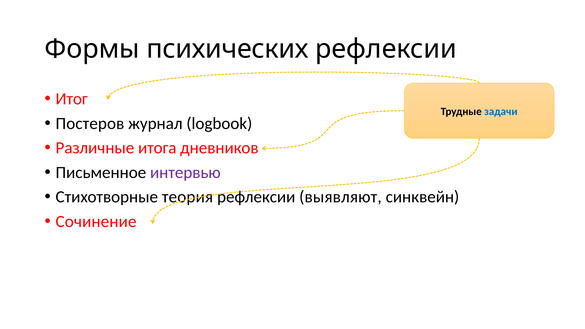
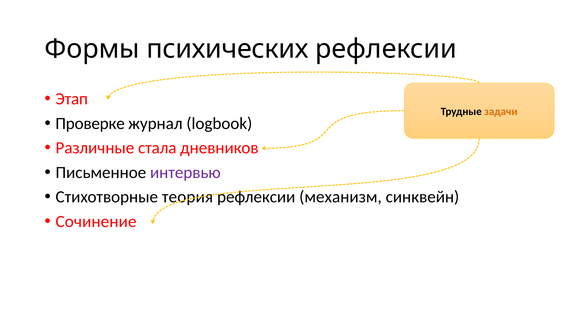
Итог: Итог -> Этап
задачи colour: blue -> orange
Постеров: Постеров -> Проверке
итога: итога -> стала
выявляют: выявляют -> механизм
